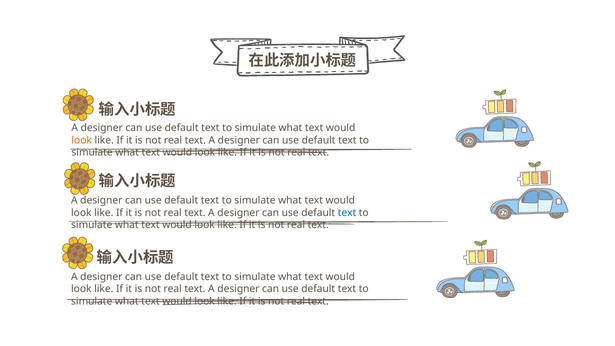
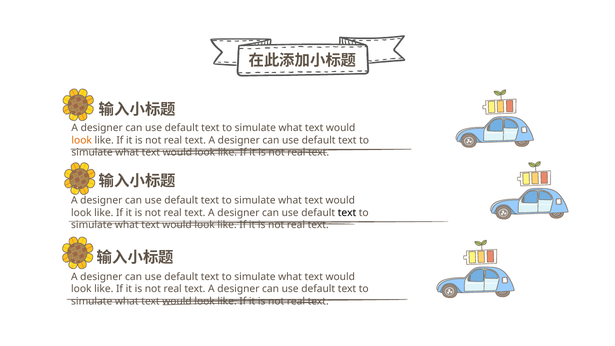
text at (347, 213) colour: blue -> black
